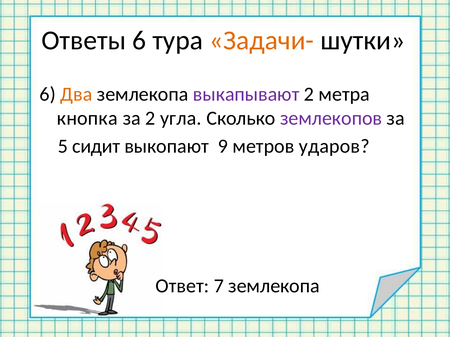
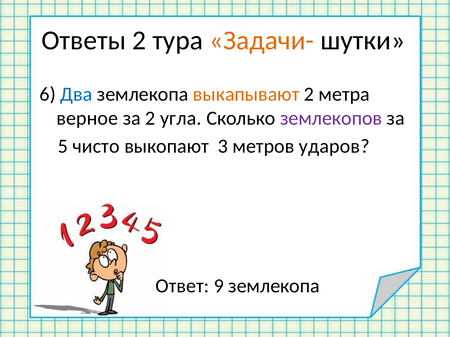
Ответы 6: 6 -> 2
Два colour: orange -> blue
выкапывают colour: purple -> orange
кнопка: кнопка -> верное
сидит: сидит -> чисто
9: 9 -> 3
7: 7 -> 9
